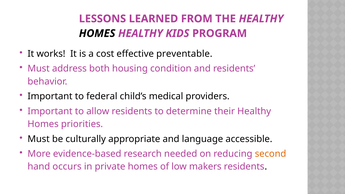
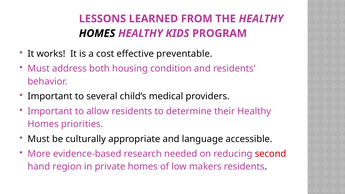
federal: federal -> several
second colour: orange -> red
occurs: occurs -> region
